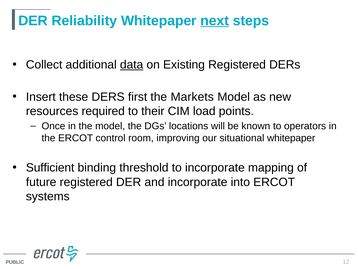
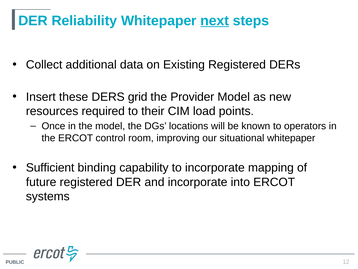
data underline: present -> none
first: first -> grid
Markets: Markets -> Provider
threshold: threshold -> capability
